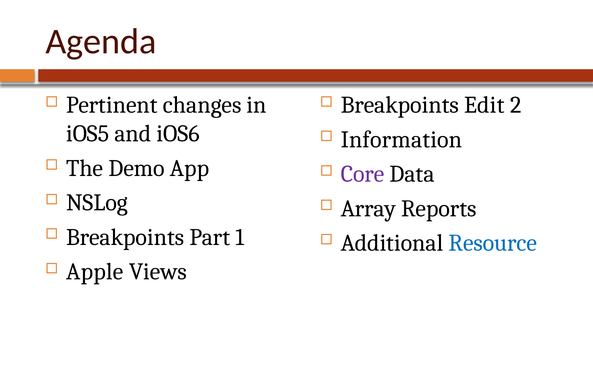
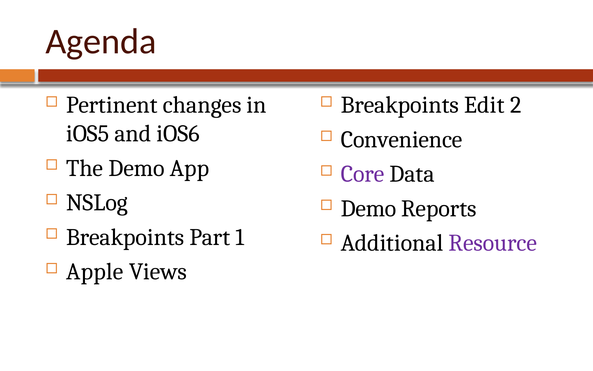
Information: Information -> Convenience
Array at (368, 208): Array -> Demo
Resource colour: blue -> purple
